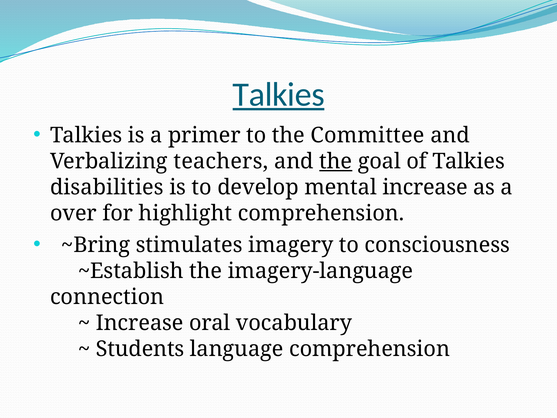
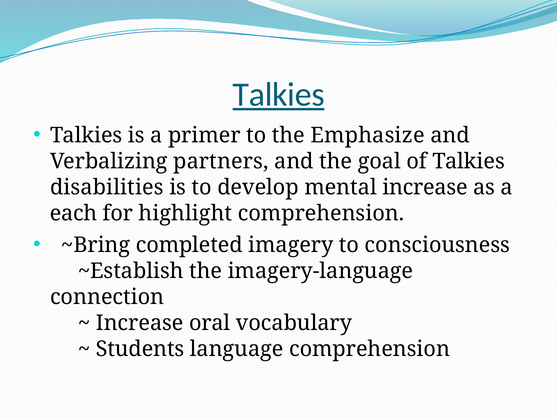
Committee: Committee -> Emphasize
teachers: teachers -> partners
the at (336, 161) underline: present -> none
over: over -> each
stimulates: stimulates -> completed
